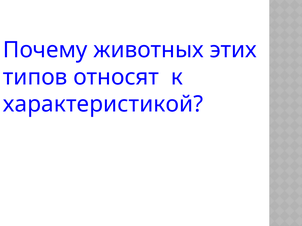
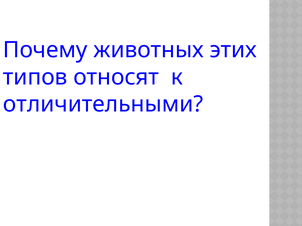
характеристикой: характеристикой -> отличительными
